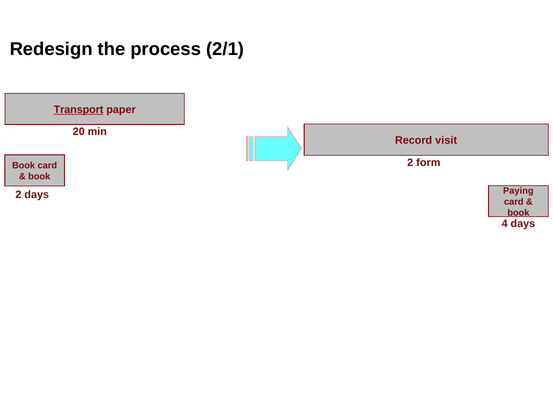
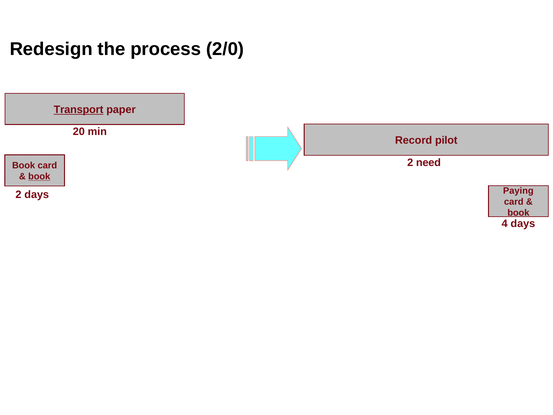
2/1: 2/1 -> 2/0
visit: visit -> pilot
form: form -> need
book at (39, 176) underline: none -> present
